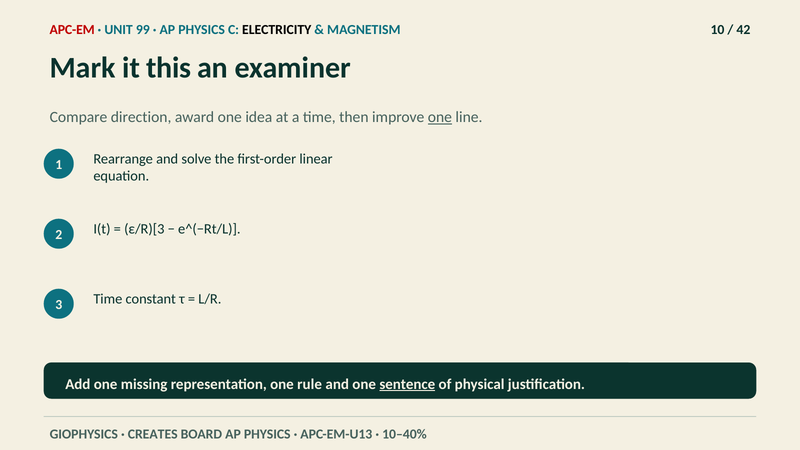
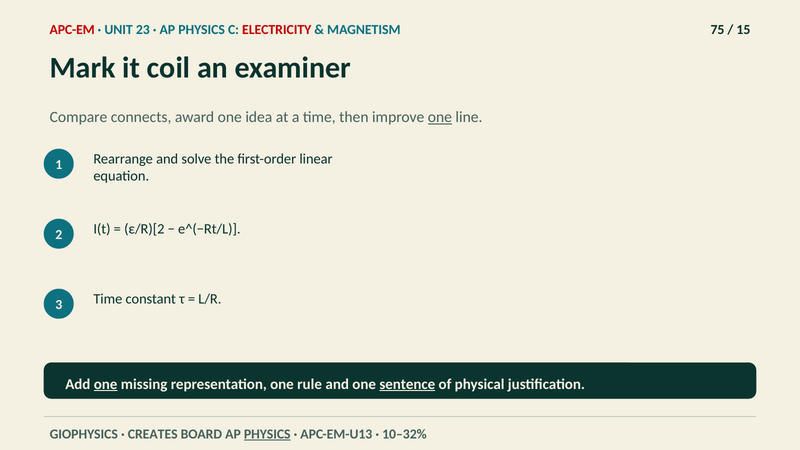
99: 99 -> 23
ELECTRICITY colour: black -> red
10: 10 -> 75
42: 42 -> 15
this: this -> coil
direction: direction -> connects
ε/R)[3: ε/R)[3 -> ε/R)[2
one at (106, 384) underline: none -> present
PHYSICS at (267, 434) underline: none -> present
10–40%: 10–40% -> 10–32%
